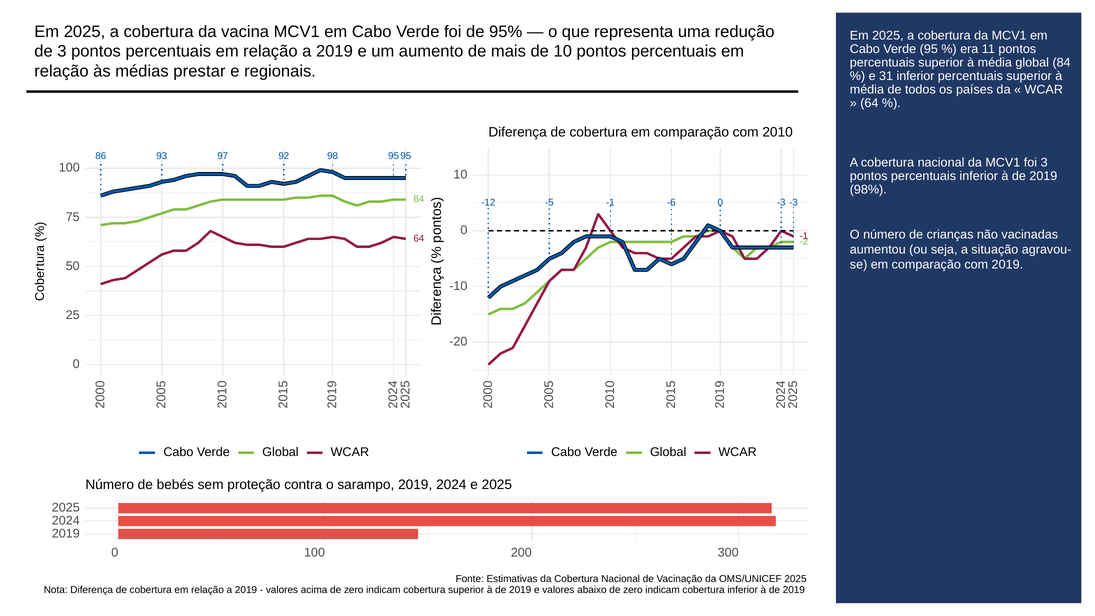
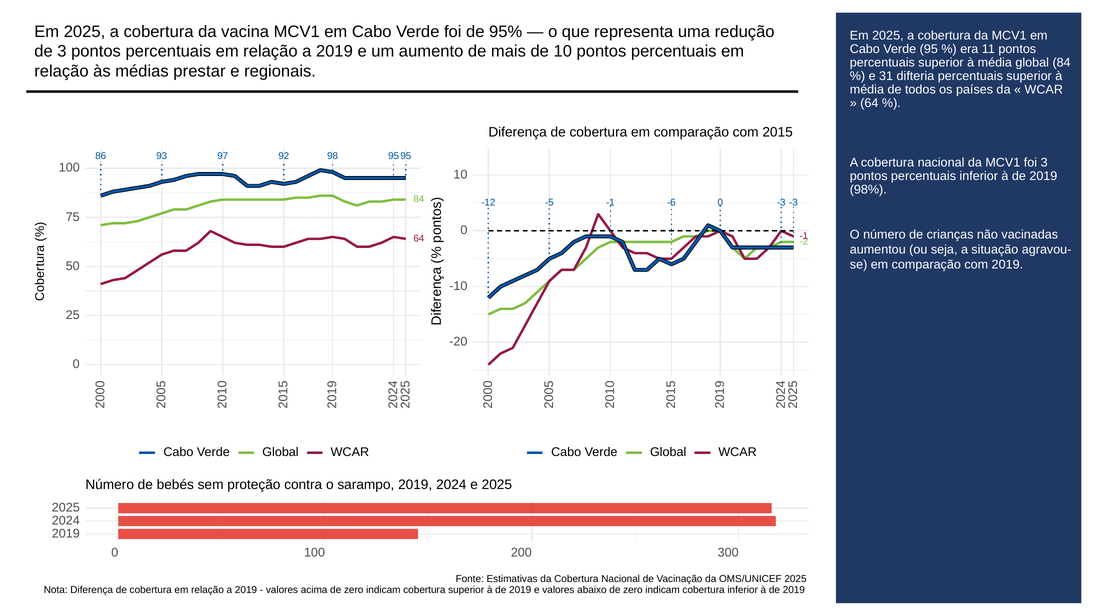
31 inferior: inferior -> difteria
2010: 2010 -> 2015
